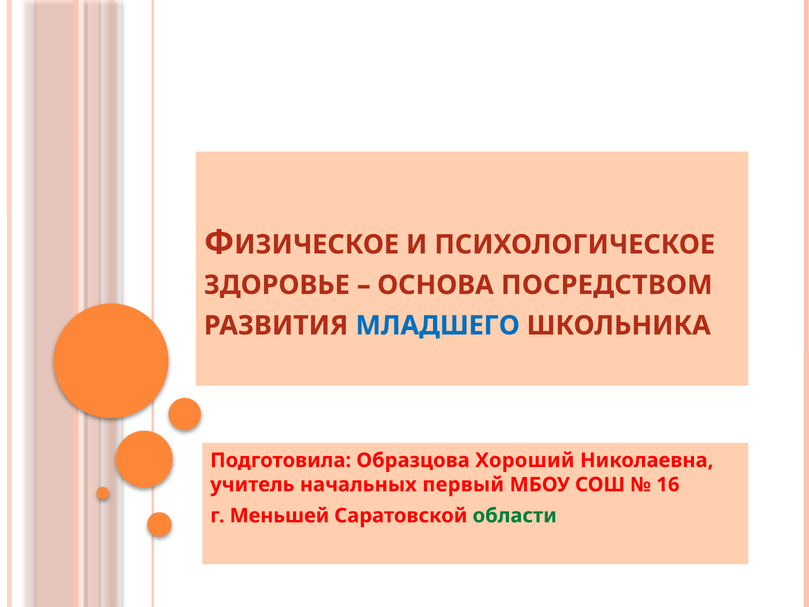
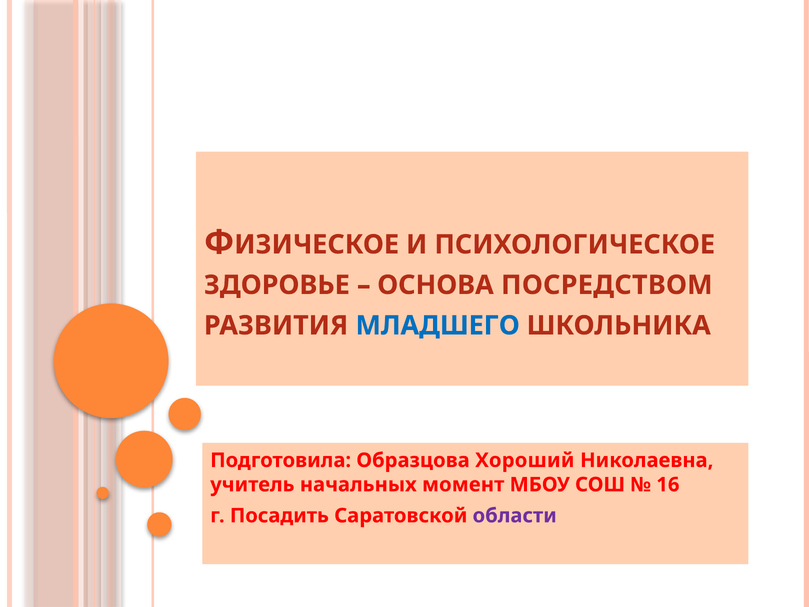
первый: первый -> момент
Меньшей: Меньшей -> Посадить
области colour: green -> purple
